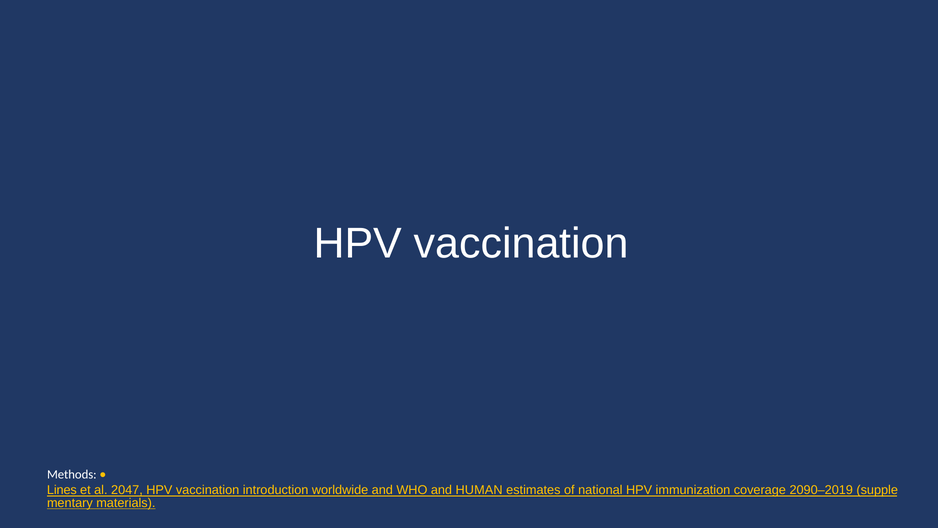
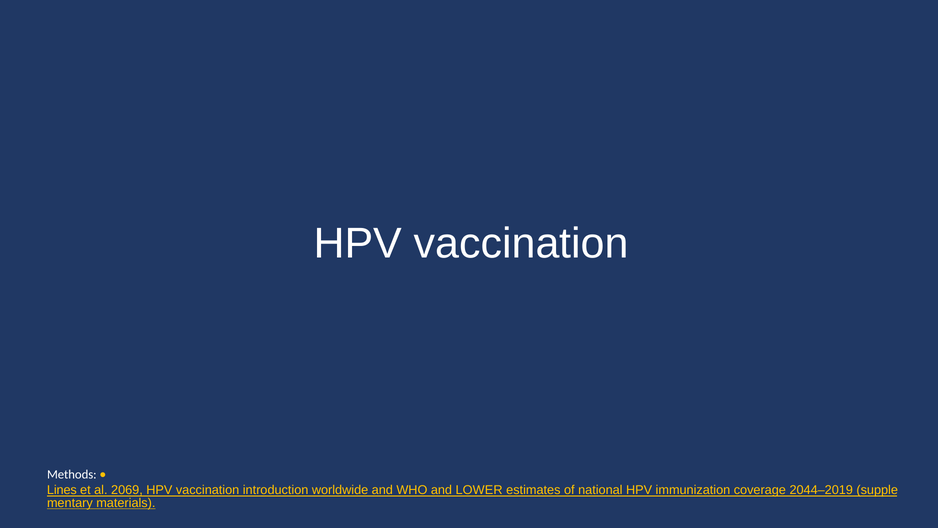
2047: 2047 -> 2069
HUMAN: HUMAN -> LOWER
2090–2019: 2090–2019 -> 2044–2019
